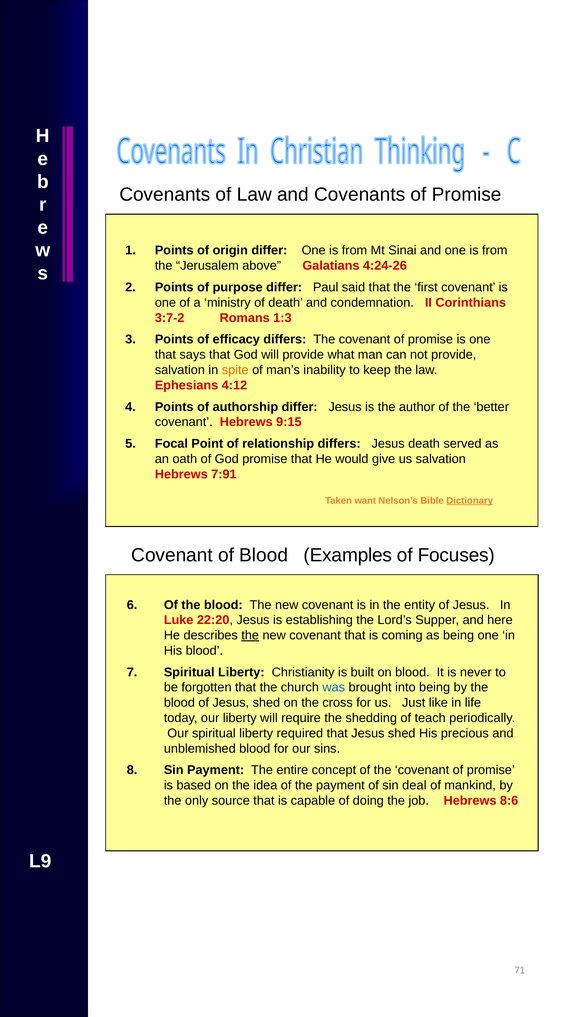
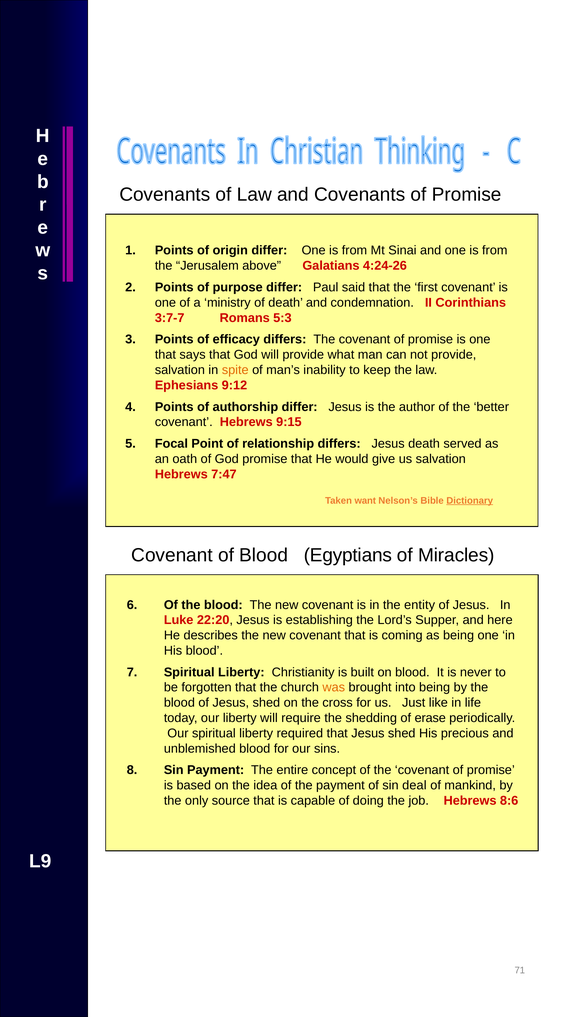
3:7-2: 3:7-2 -> 3:7-7
1:3: 1:3 -> 5:3
4:12: 4:12 -> 9:12
7:91: 7:91 -> 7:47
Examples: Examples -> Egyptians
Focuses: Focuses -> Miracles
the at (250, 635) underline: present -> none
was colour: blue -> orange
teach: teach -> erase
